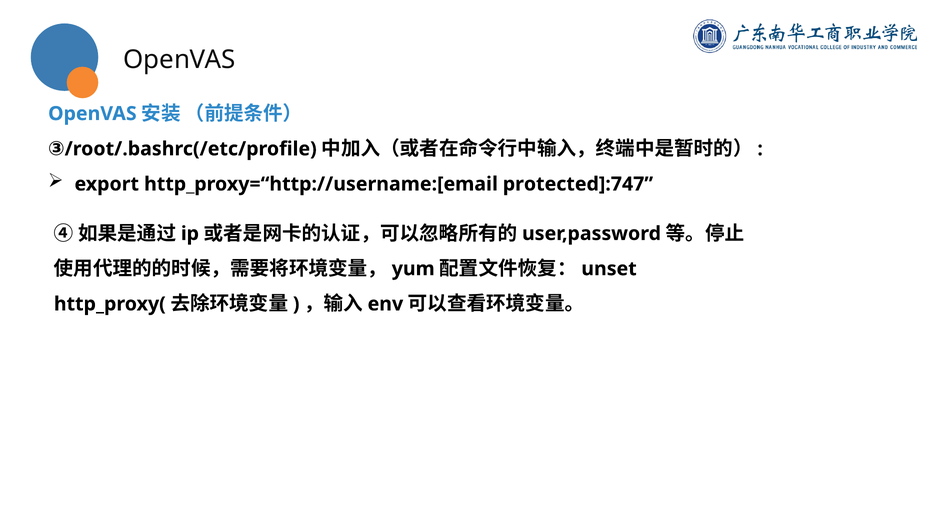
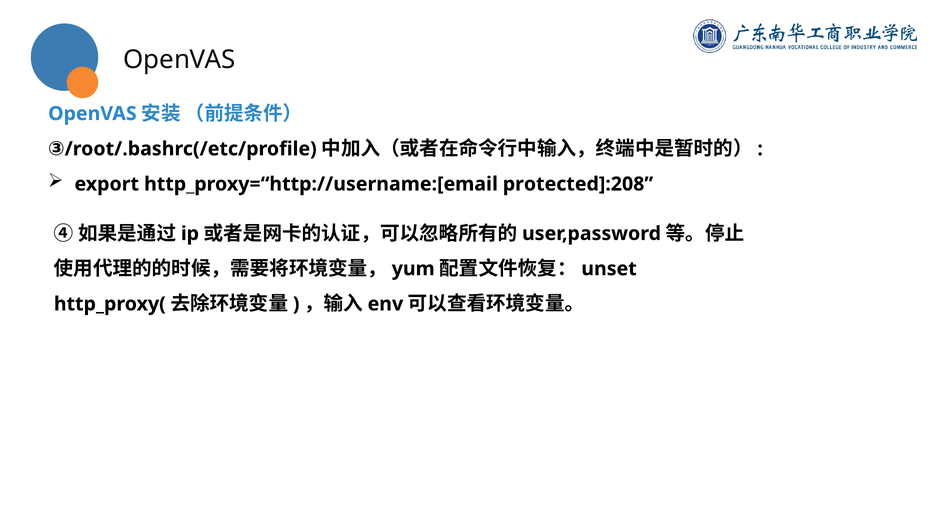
protected]:747: protected]:747 -> protected]:208
